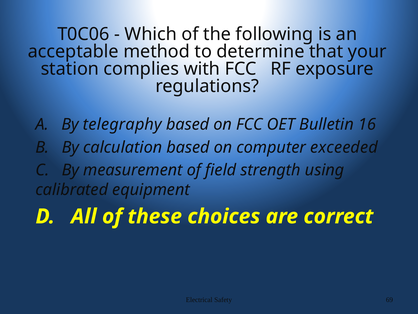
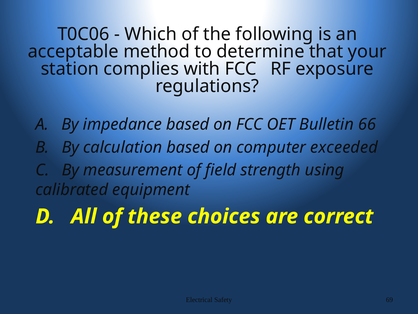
telegraphy: telegraphy -> impedance
16: 16 -> 66
